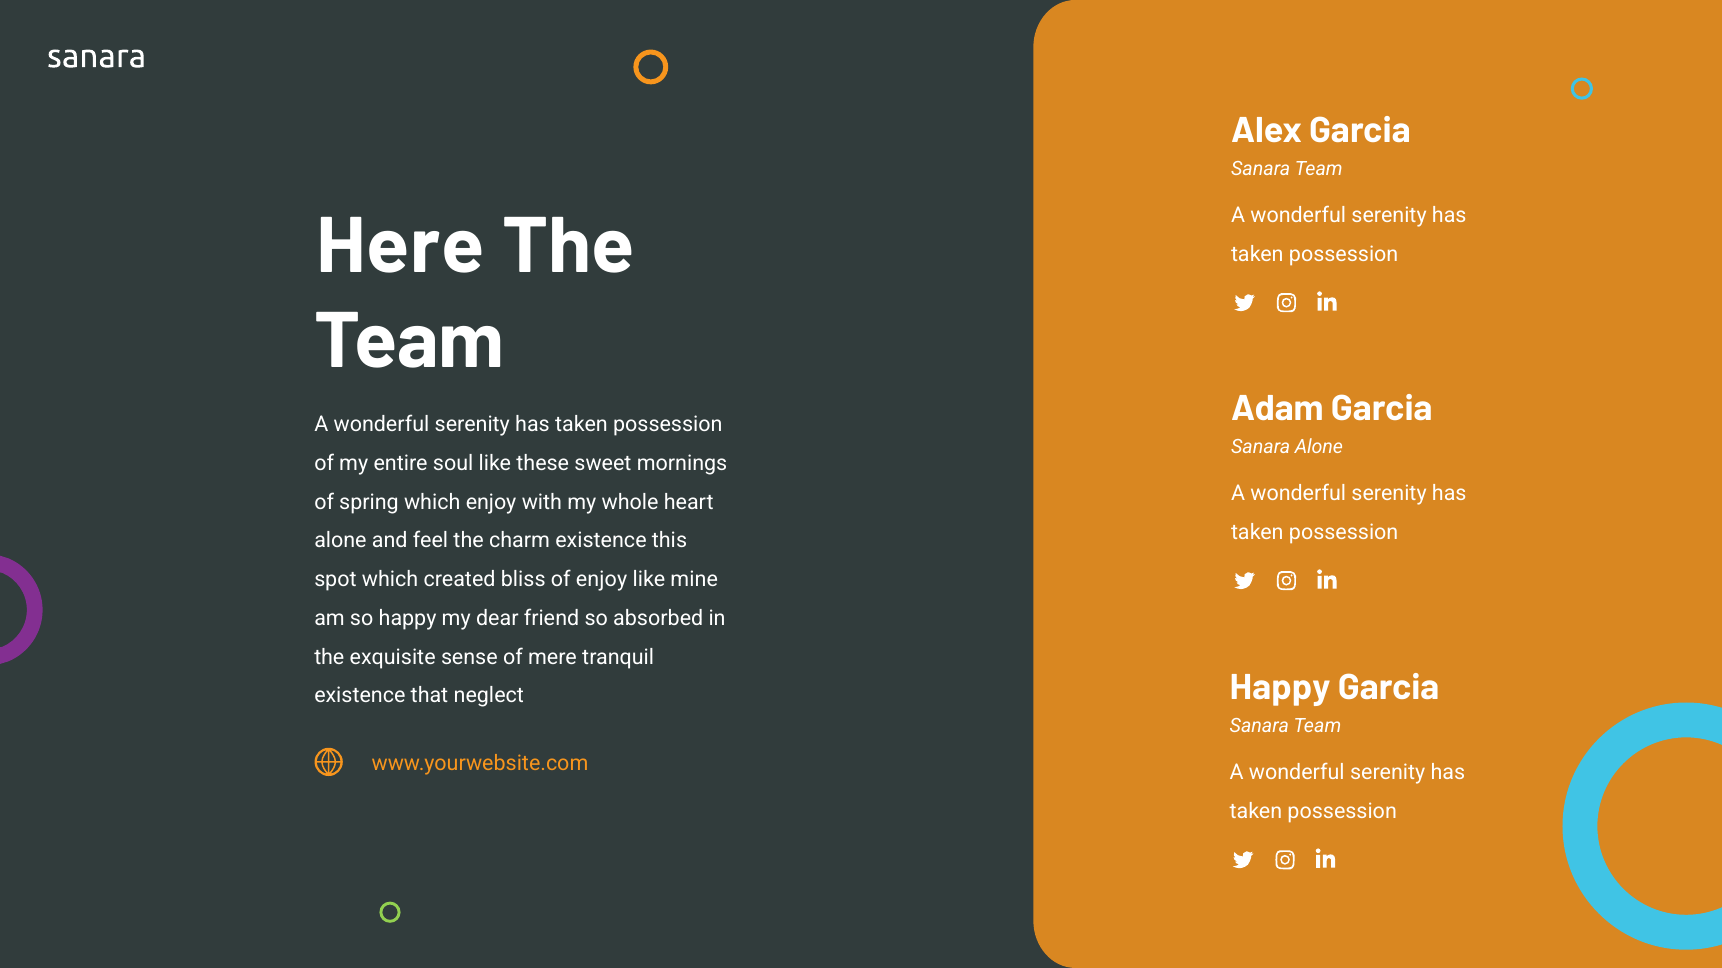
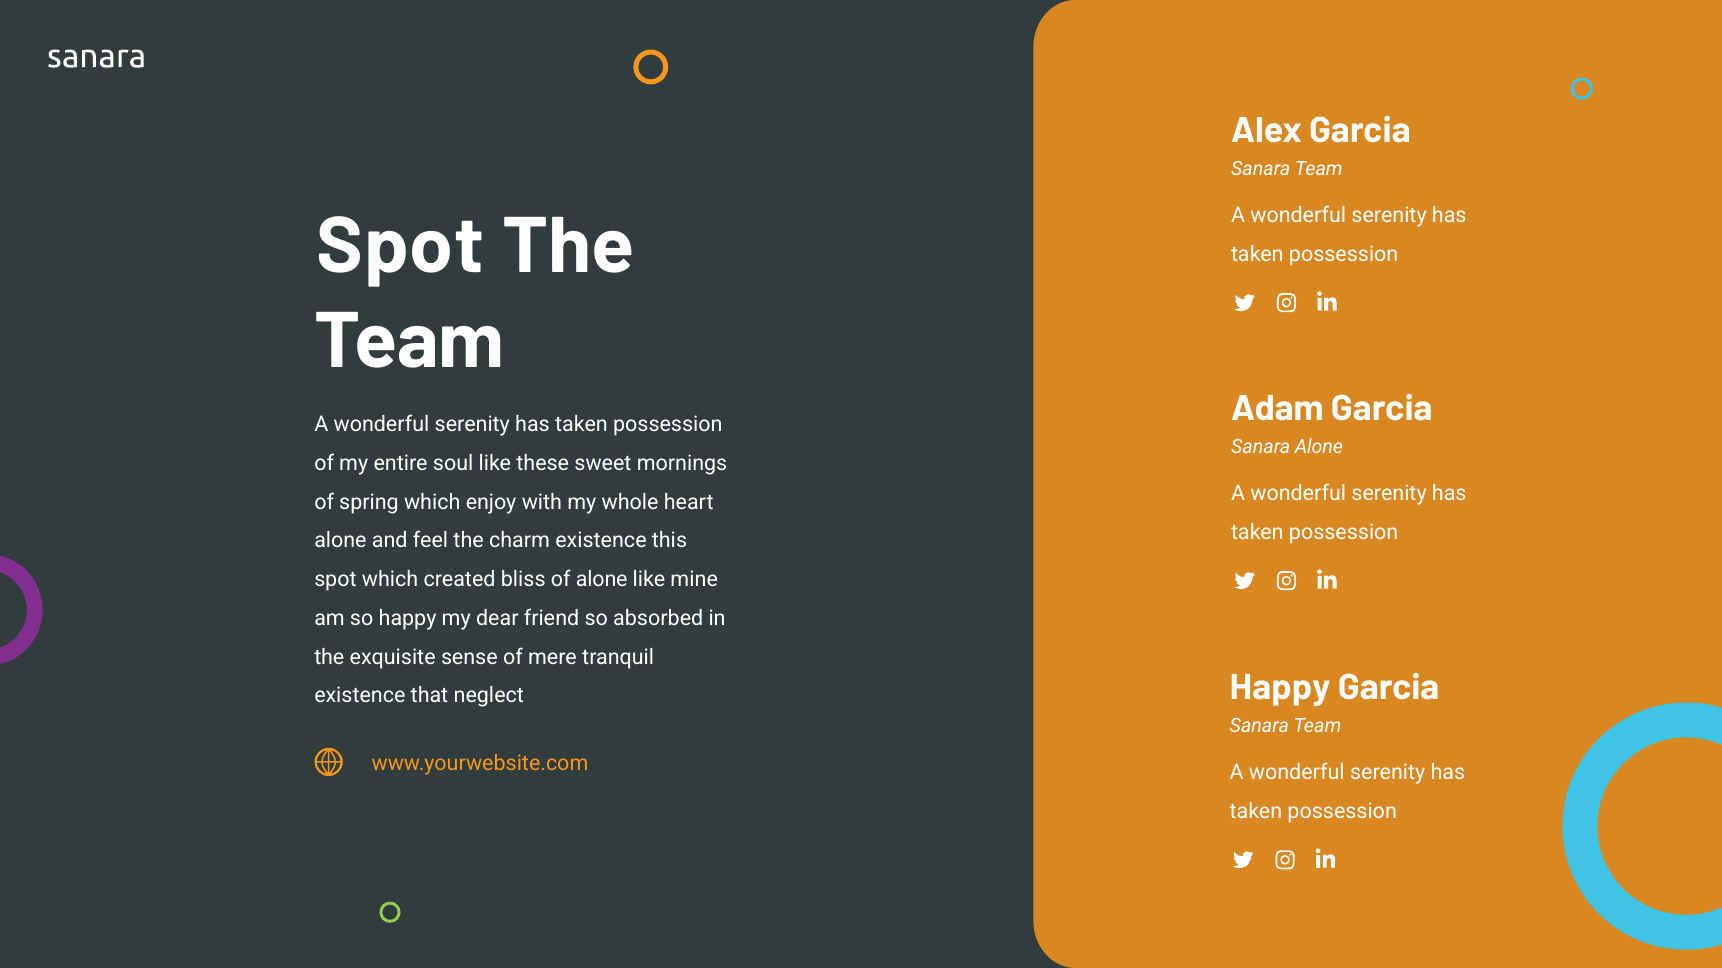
Here at (400, 247): Here -> Spot
of enjoy: enjoy -> alone
